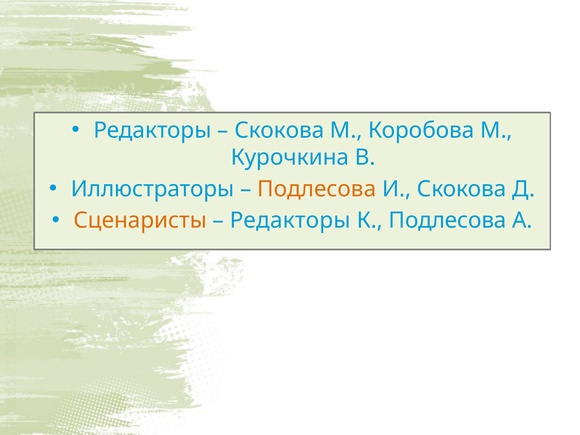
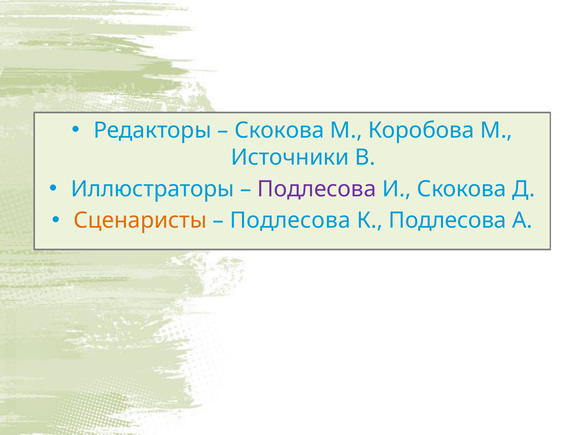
Курочкина: Курочкина -> Источники
Подлесова at (317, 189) colour: orange -> purple
Редакторы at (290, 220): Редакторы -> Подлесова
